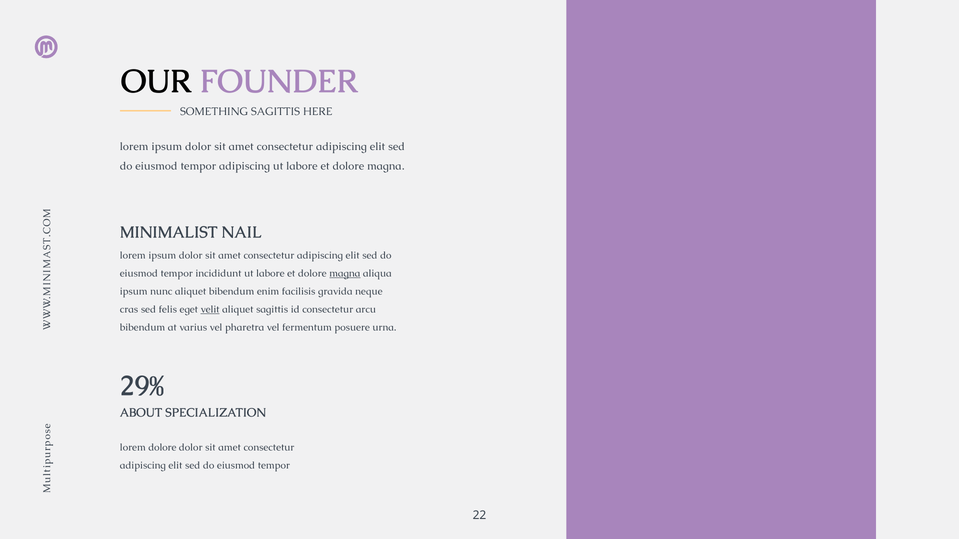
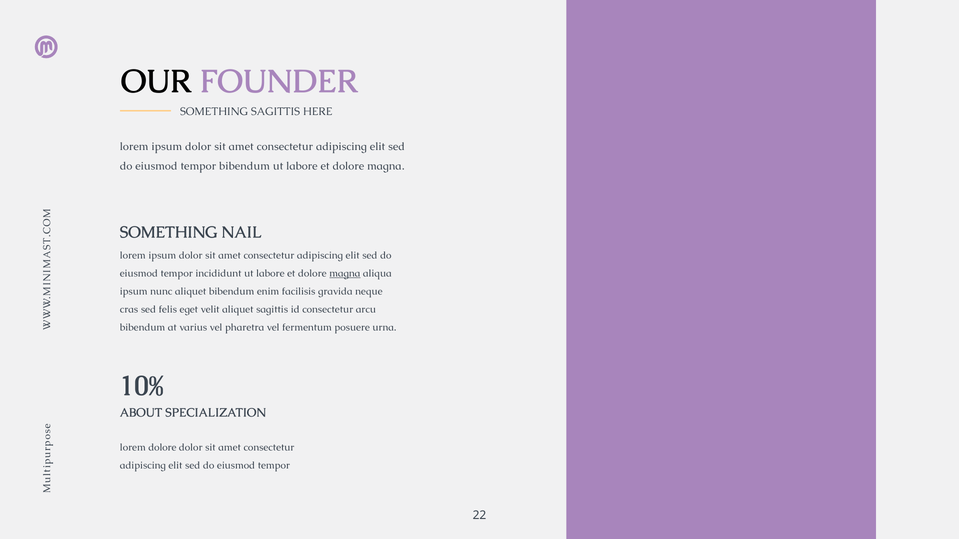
tempor adipiscing: adipiscing -> bibendum
MINIMALIST at (169, 233): MINIMALIST -> SOMETHING
velit underline: present -> none
29%: 29% -> 10%
